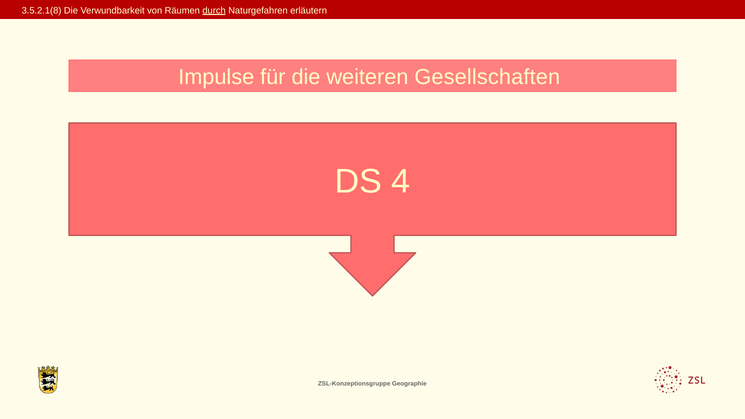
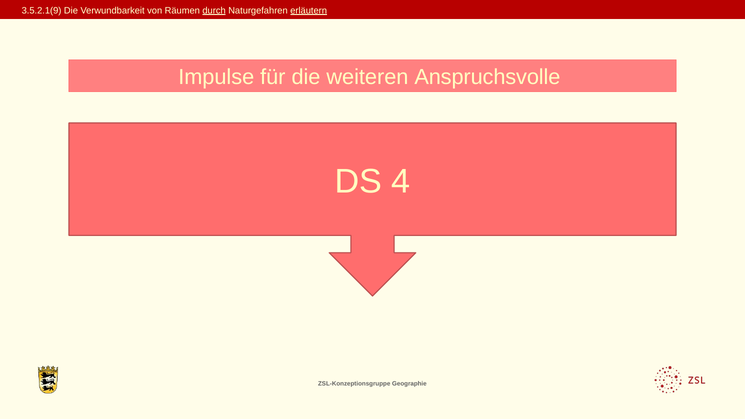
3.5.2.1(8: 3.5.2.1(8 -> 3.5.2.1(9
erläutern underline: none -> present
Gesellschaften: Gesellschaften -> Anspruchsvolle
